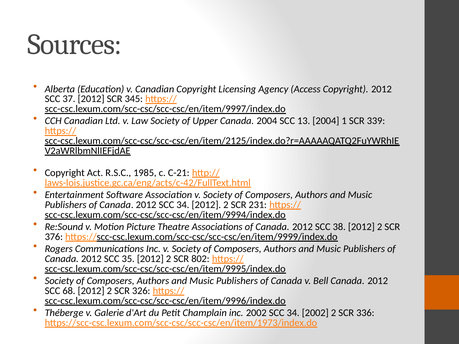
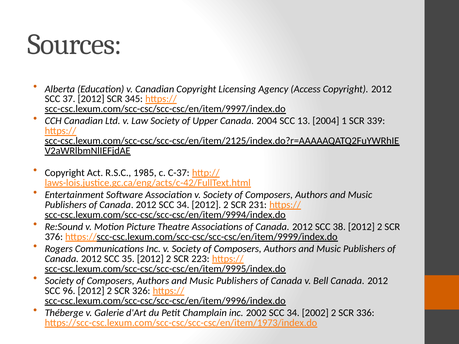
C-21: C-21 -> C-37
802: 802 -> 223
68: 68 -> 96
